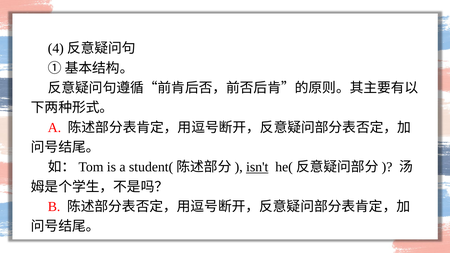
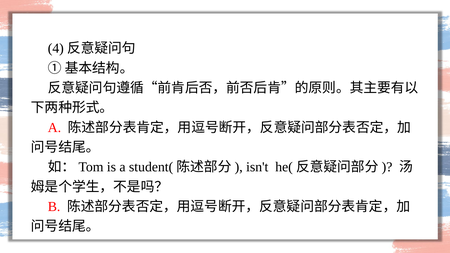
isn't underline: present -> none
